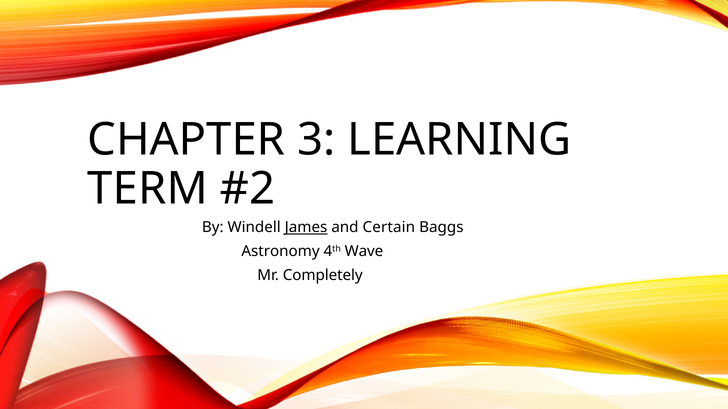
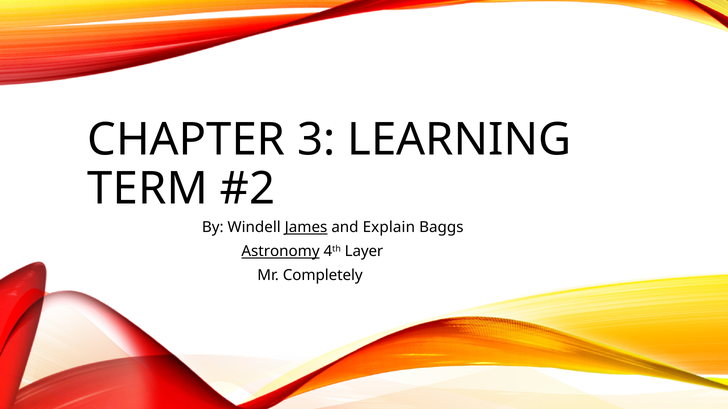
Certain: Certain -> Explain
Astronomy underline: none -> present
Wave: Wave -> Layer
